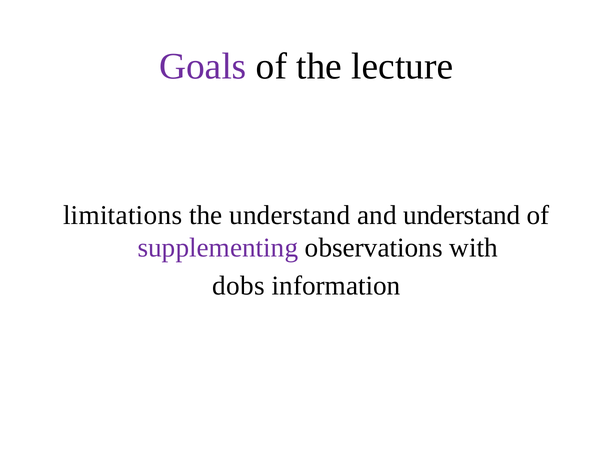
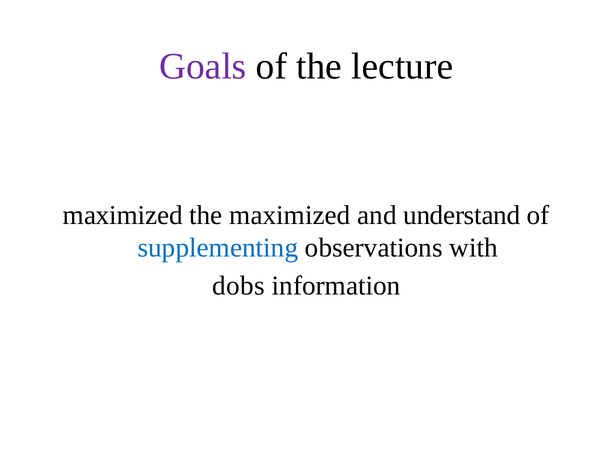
limitations at (123, 215): limitations -> maximized
the understand: understand -> maximized
supplementing colour: purple -> blue
